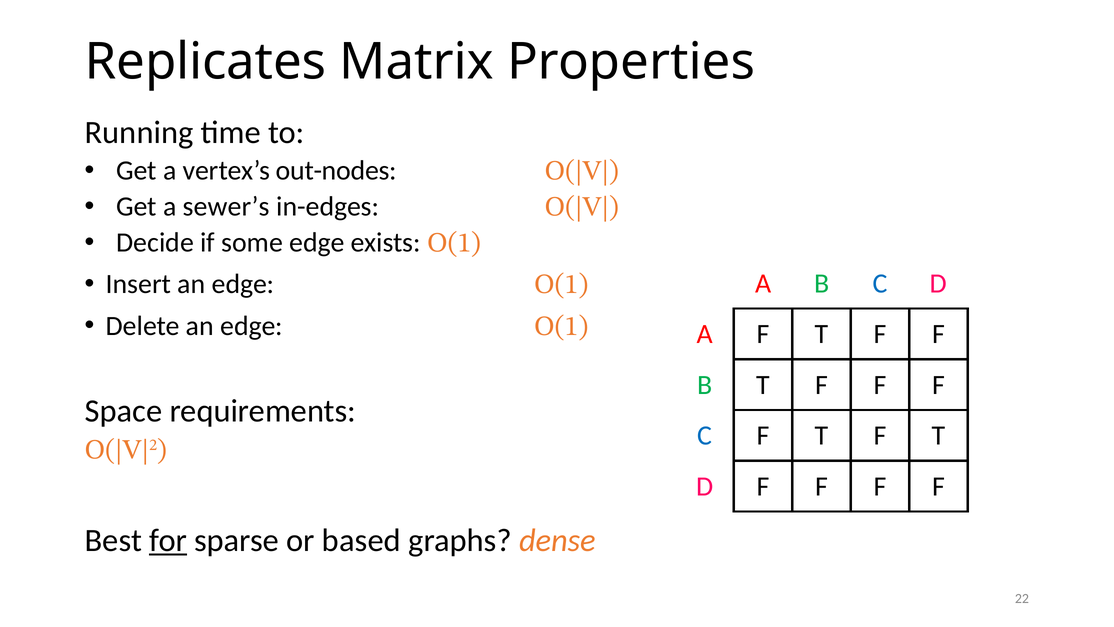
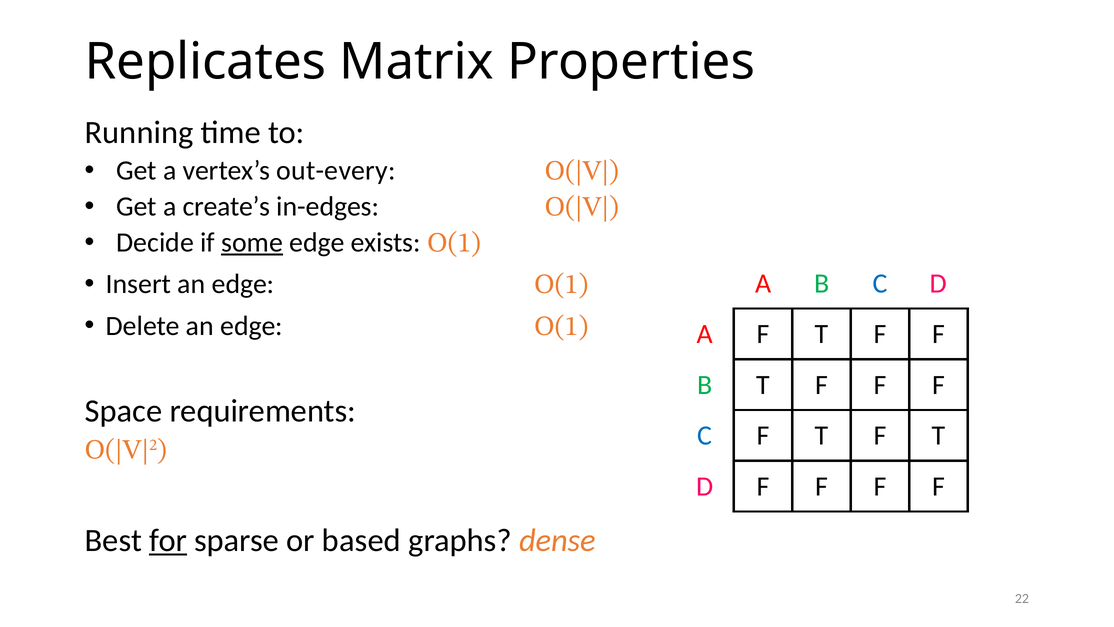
out-nodes: out-nodes -> out-every
sewer’s: sewer’s -> create’s
some underline: none -> present
